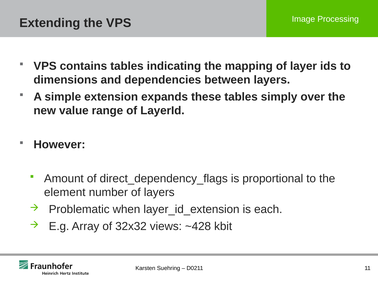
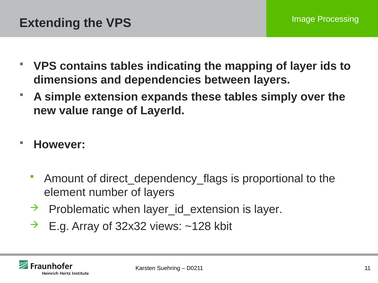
is each: each -> layer
~428: ~428 -> ~128
